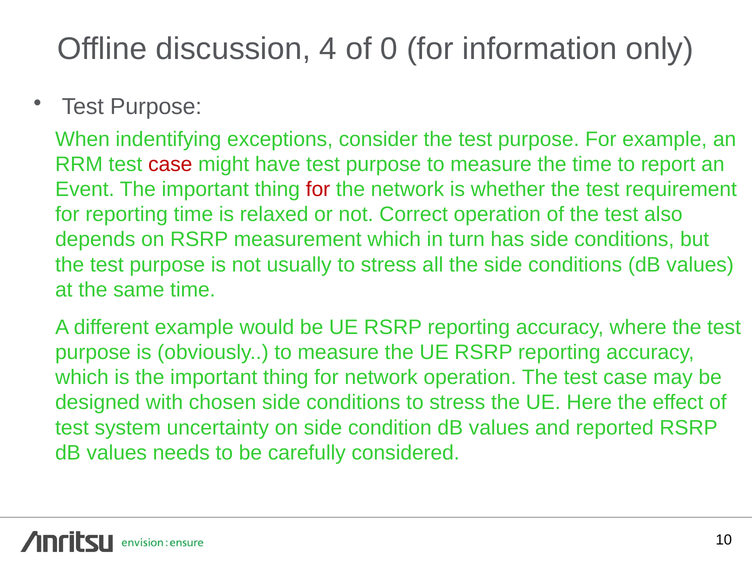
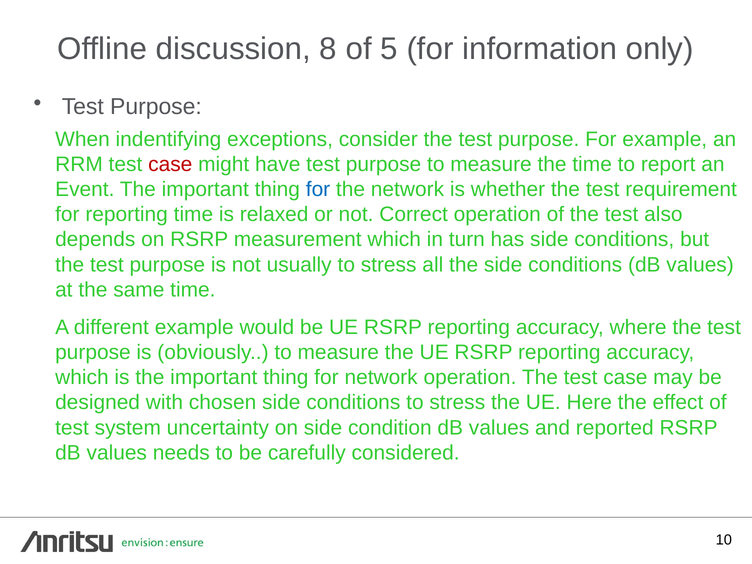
4: 4 -> 8
0: 0 -> 5
for at (318, 189) colour: red -> blue
